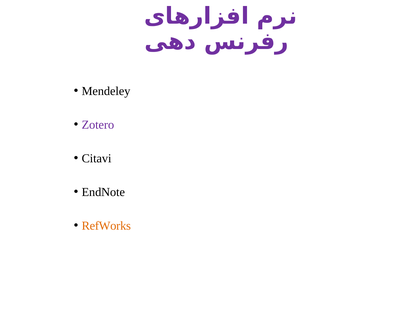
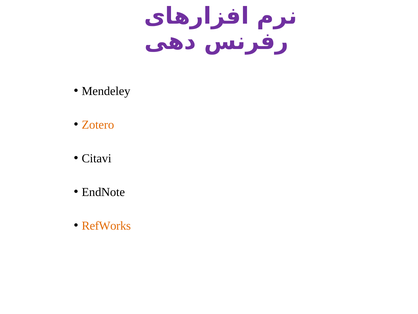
Zotero colour: purple -> orange
